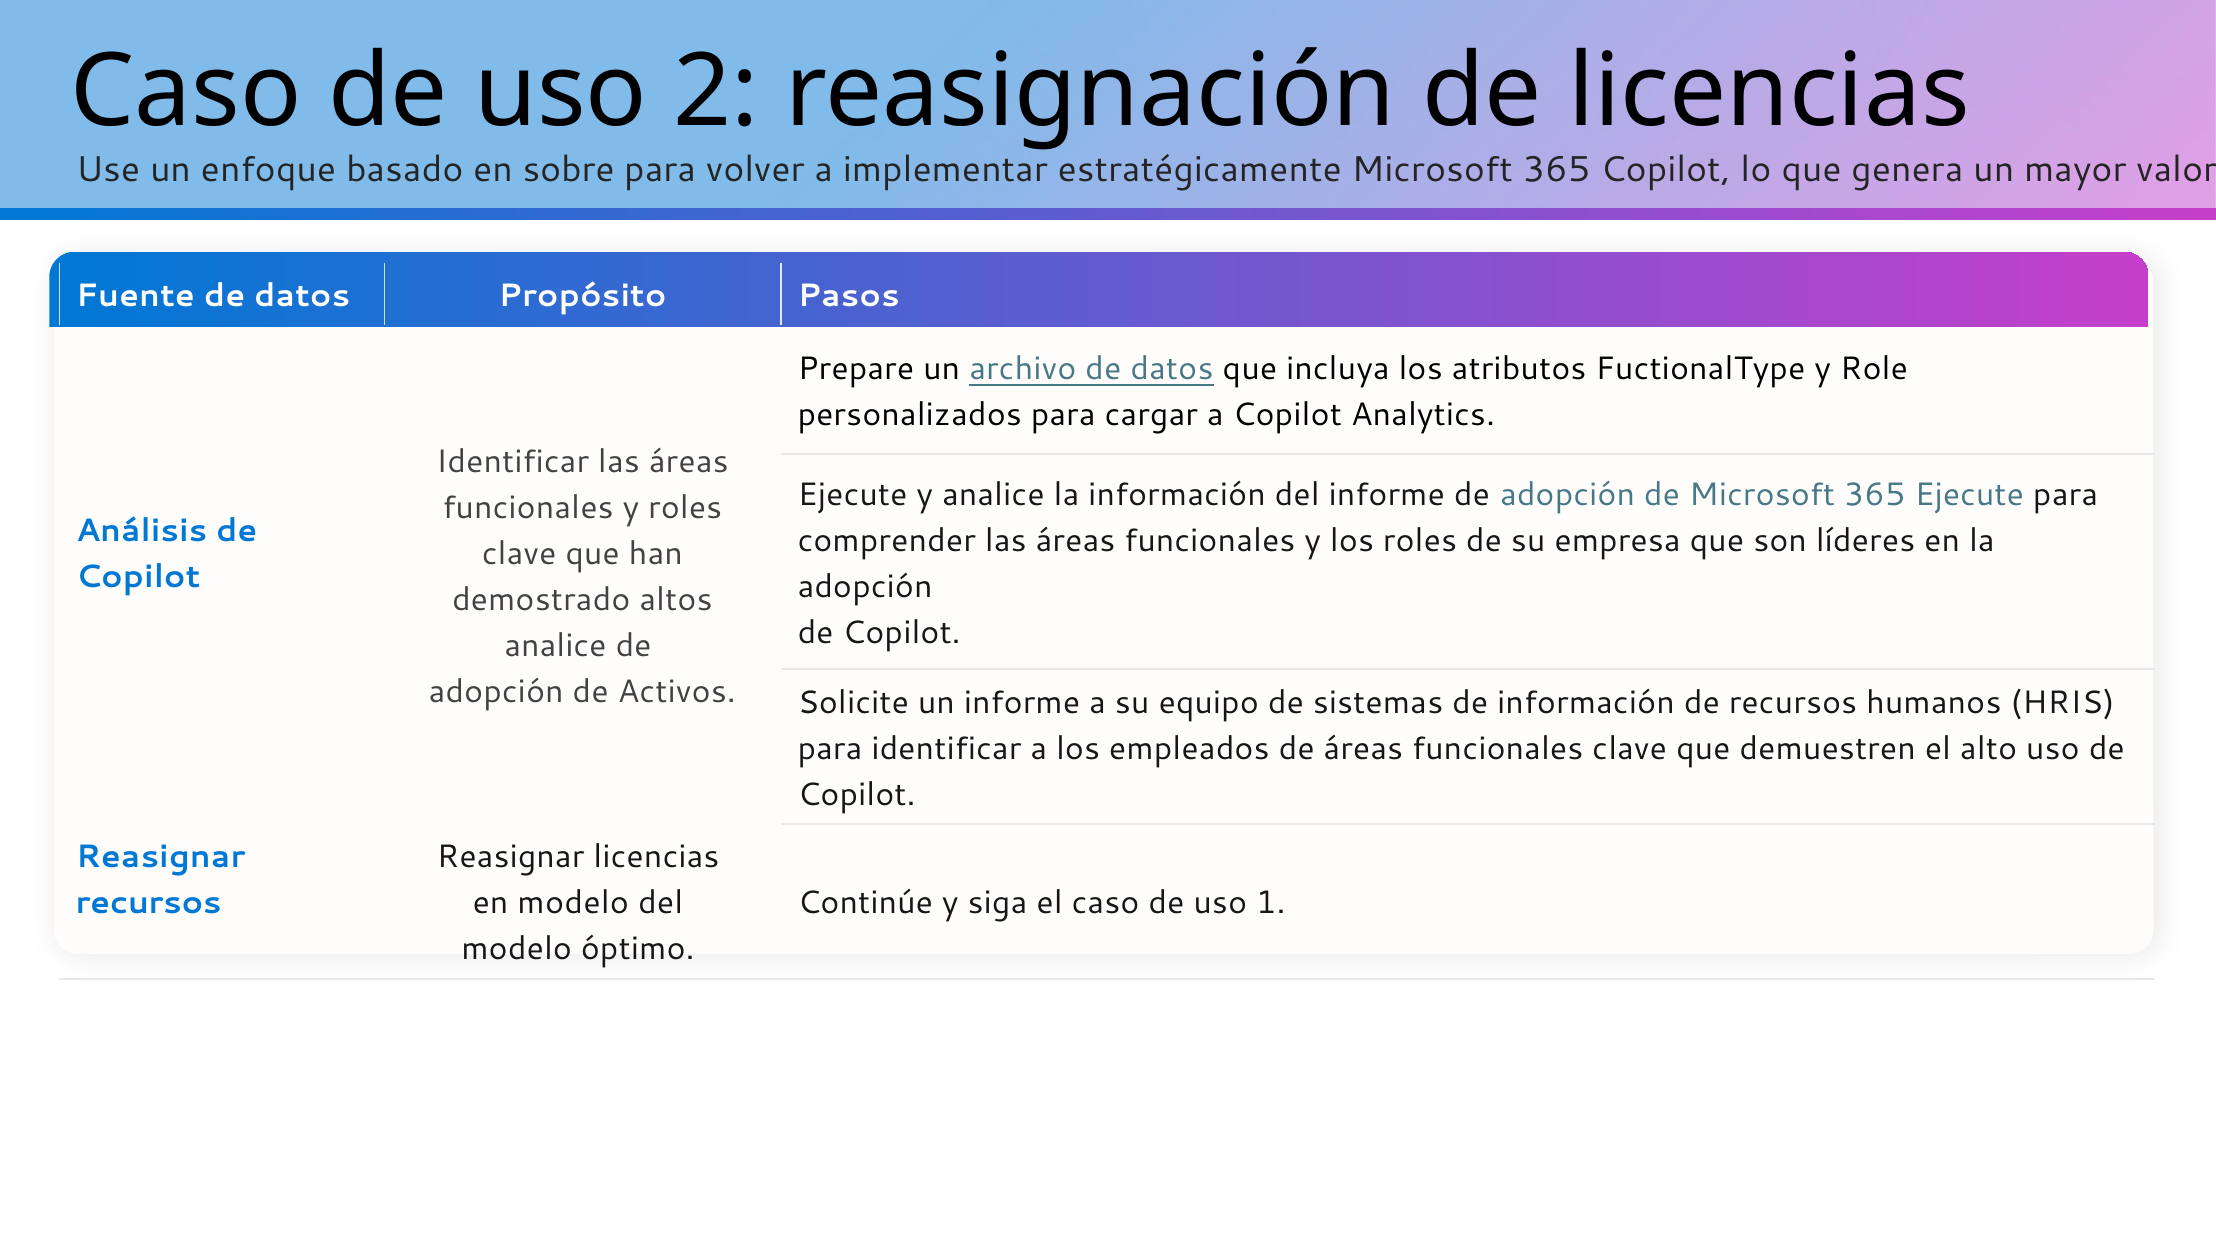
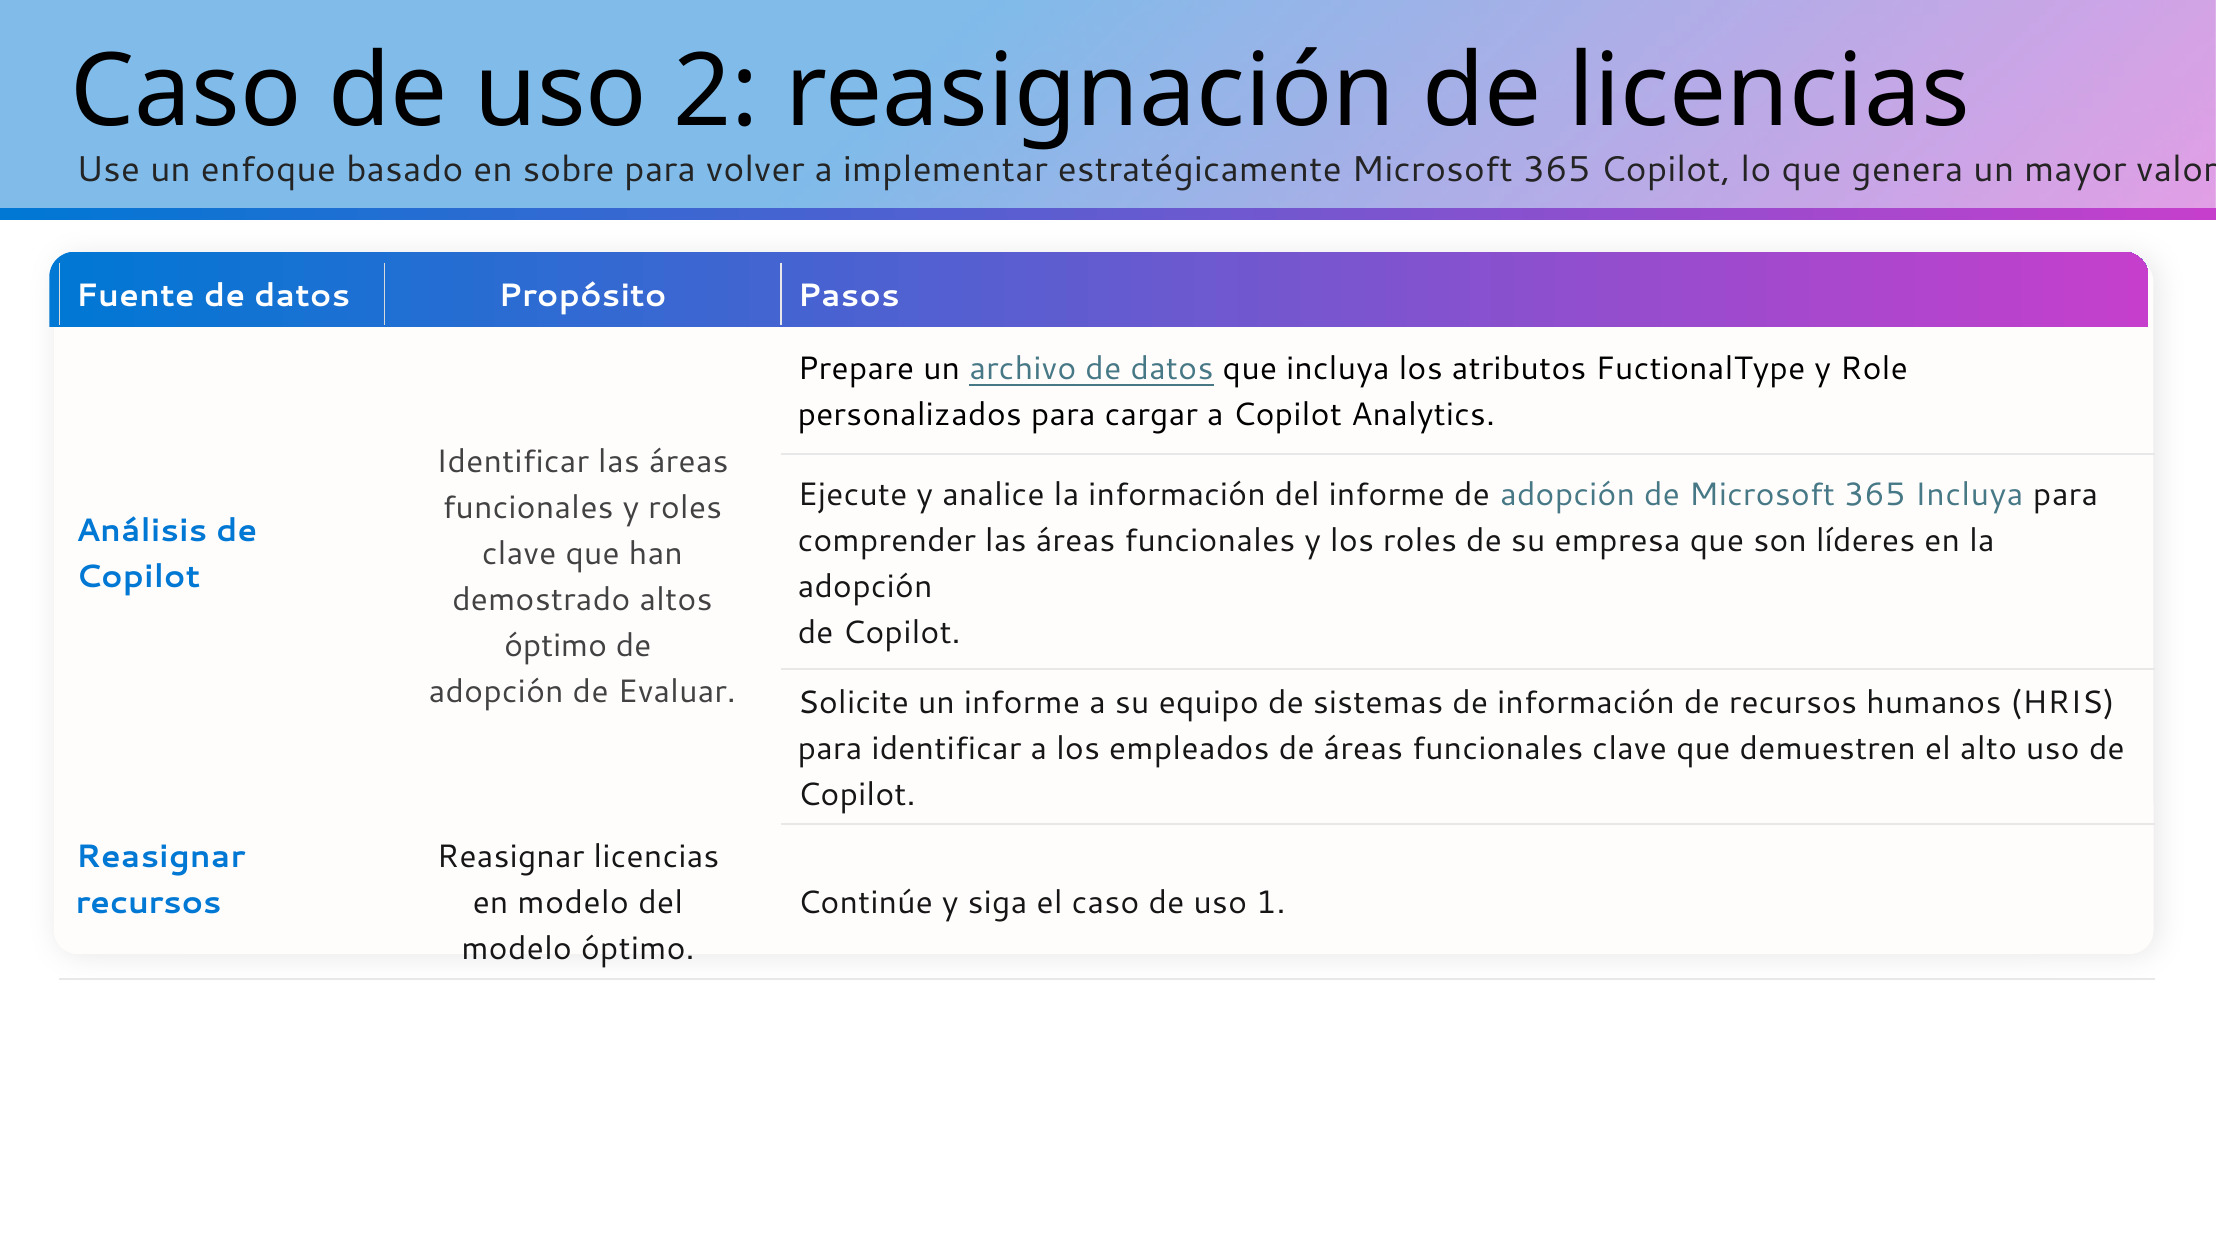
365 Ejecute: Ejecute -> Incluya
analice at (556, 645): analice -> óptimo
Activos: Activos -> Evaluar
